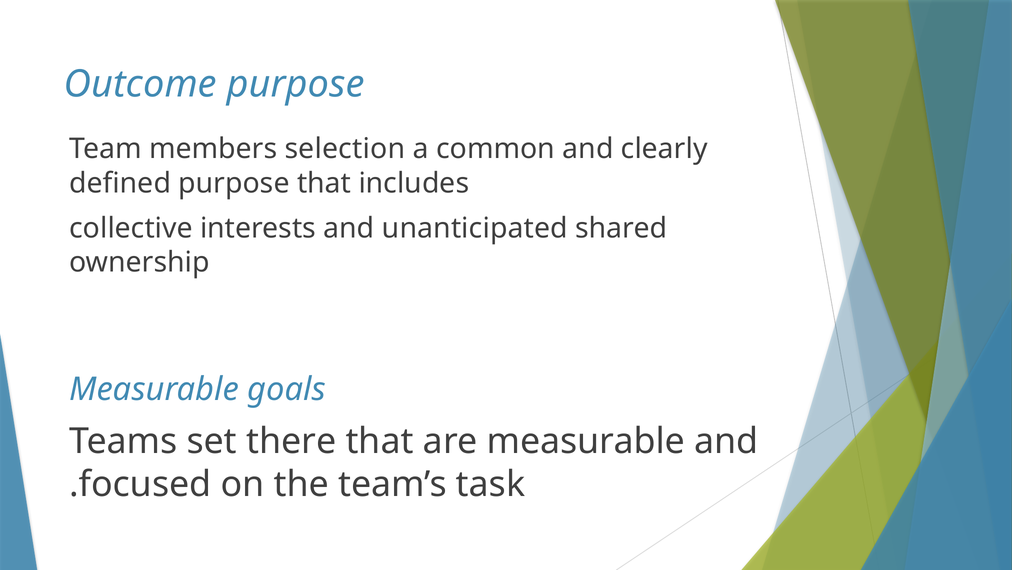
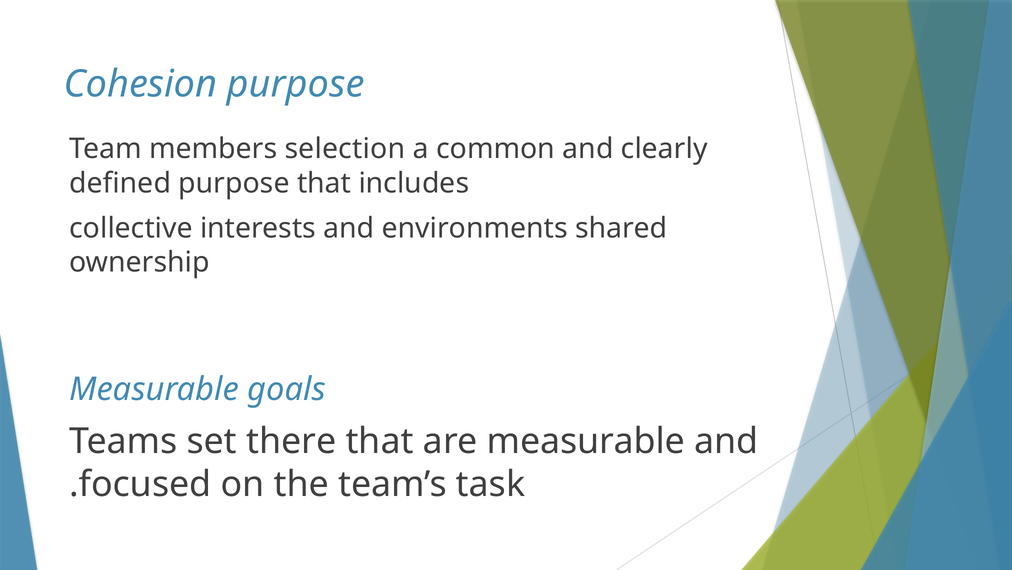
Outcome: Outcome -> Cohesion
unanticipated: unanticipated -> environments
